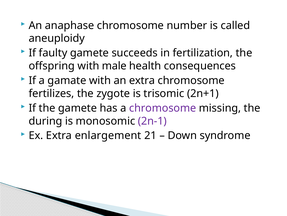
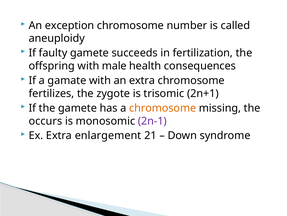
anaphase: anaphase -> exception
chromosome at (163, 108) colour: purple -> orange
during: during -> occurs
